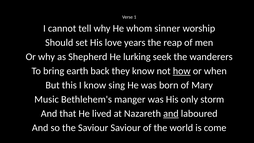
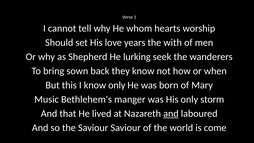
sinner: sinner -> hearts
reap: reap -> with
earth: earth -> sown
how underline: present -> none
know sing: sing -> only
